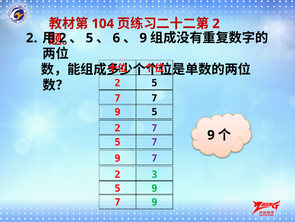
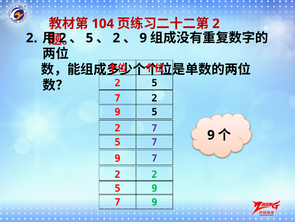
6 at (116, 38): 6 -> 2
7 at (154, 98): 7 -> 2
2 3: 3 -> 2
